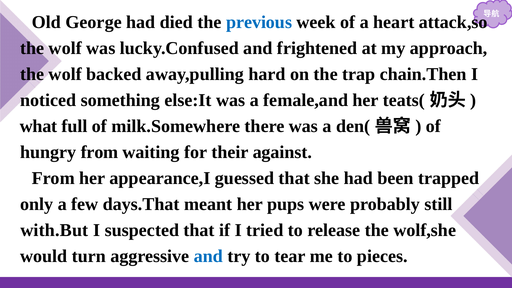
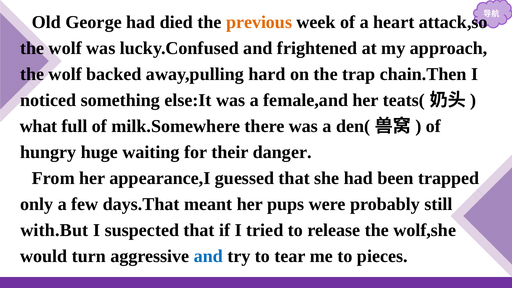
previous colour: blue -> orange
hungry from: from -> huge
against: against -> danger
